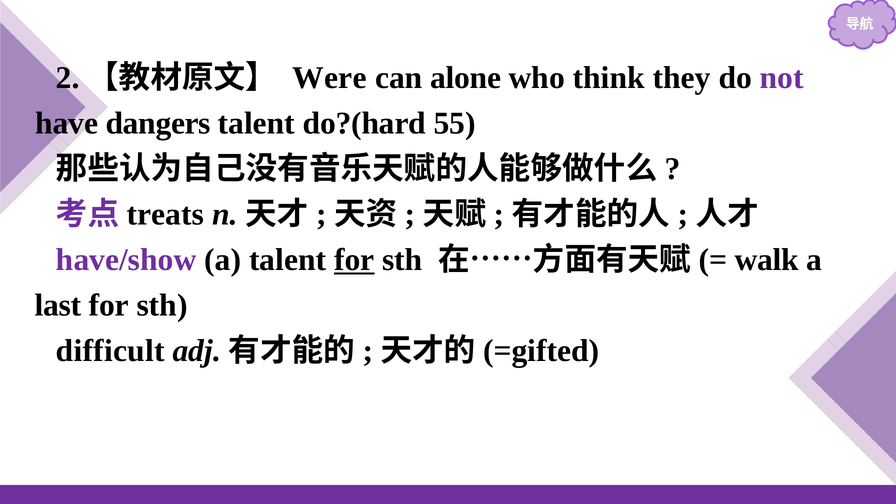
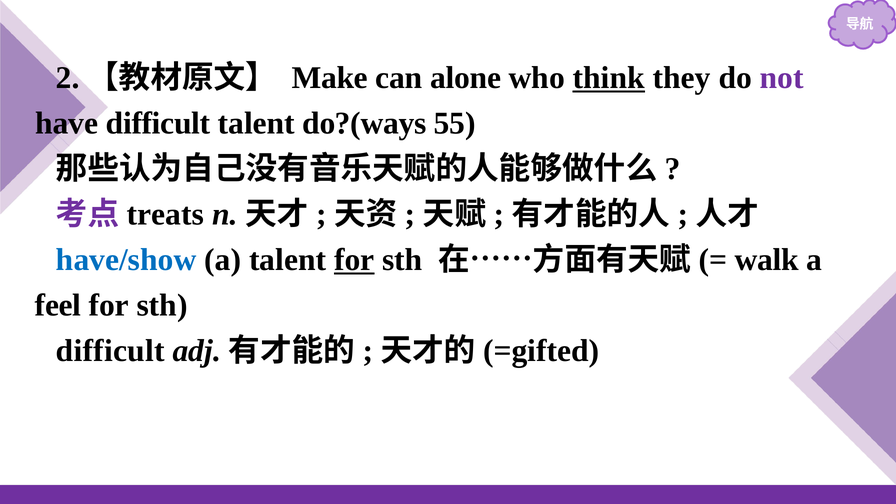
Were: Were -> Make
think underline: none -> present
have dangers: dangers -> difficult
do?(hard: do?(hard -> do?(ways
have/show colour: purple -> blue
last: last -> feel
